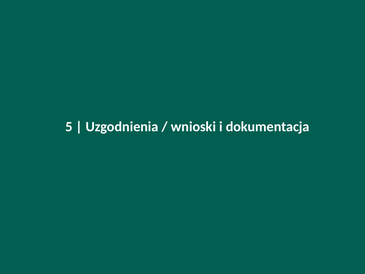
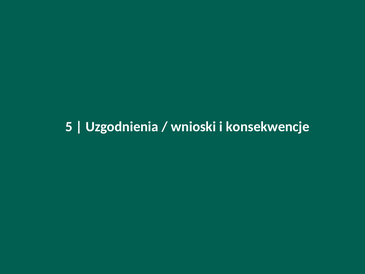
dokumentacja: dokumentacja -> konsekwencje
